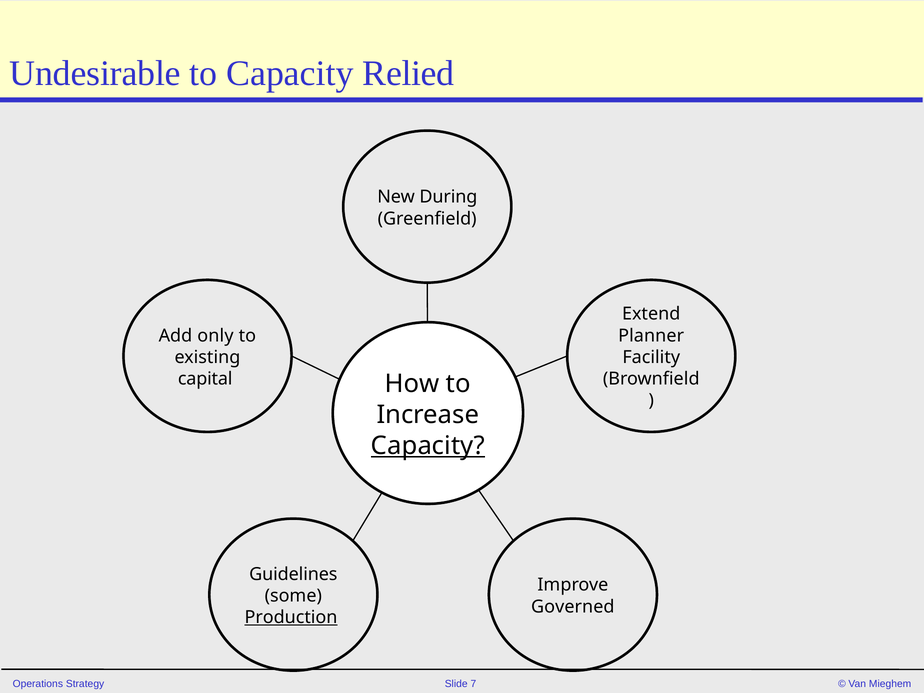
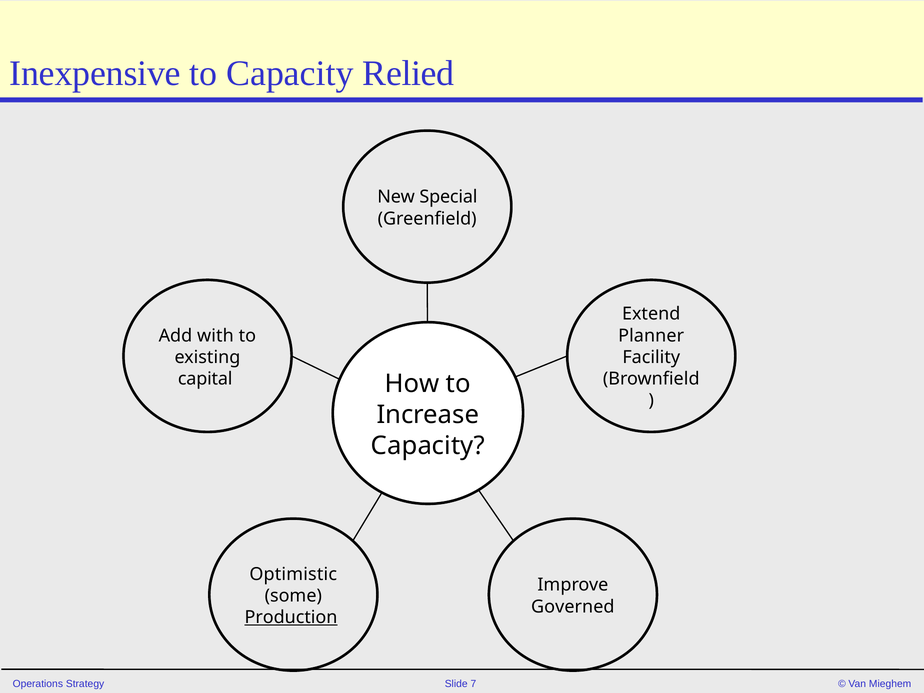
Undesirable: Undesirable -> Inexpensive
During: During -> Special
only: only -> with
Capacity at (428, 446) underline: present -> none
Guidelines: Guidelines -> Optimistic
